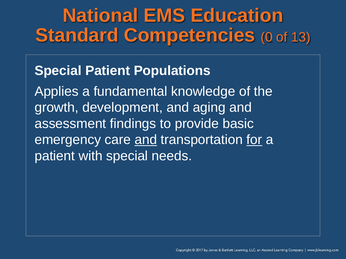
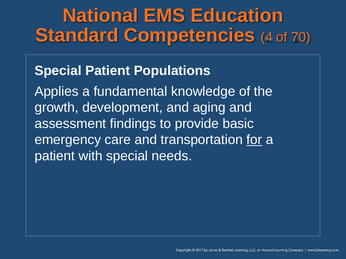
0: 0 -> 4
13: 13 -> 70
and at (146, 140) underline: present -> none
